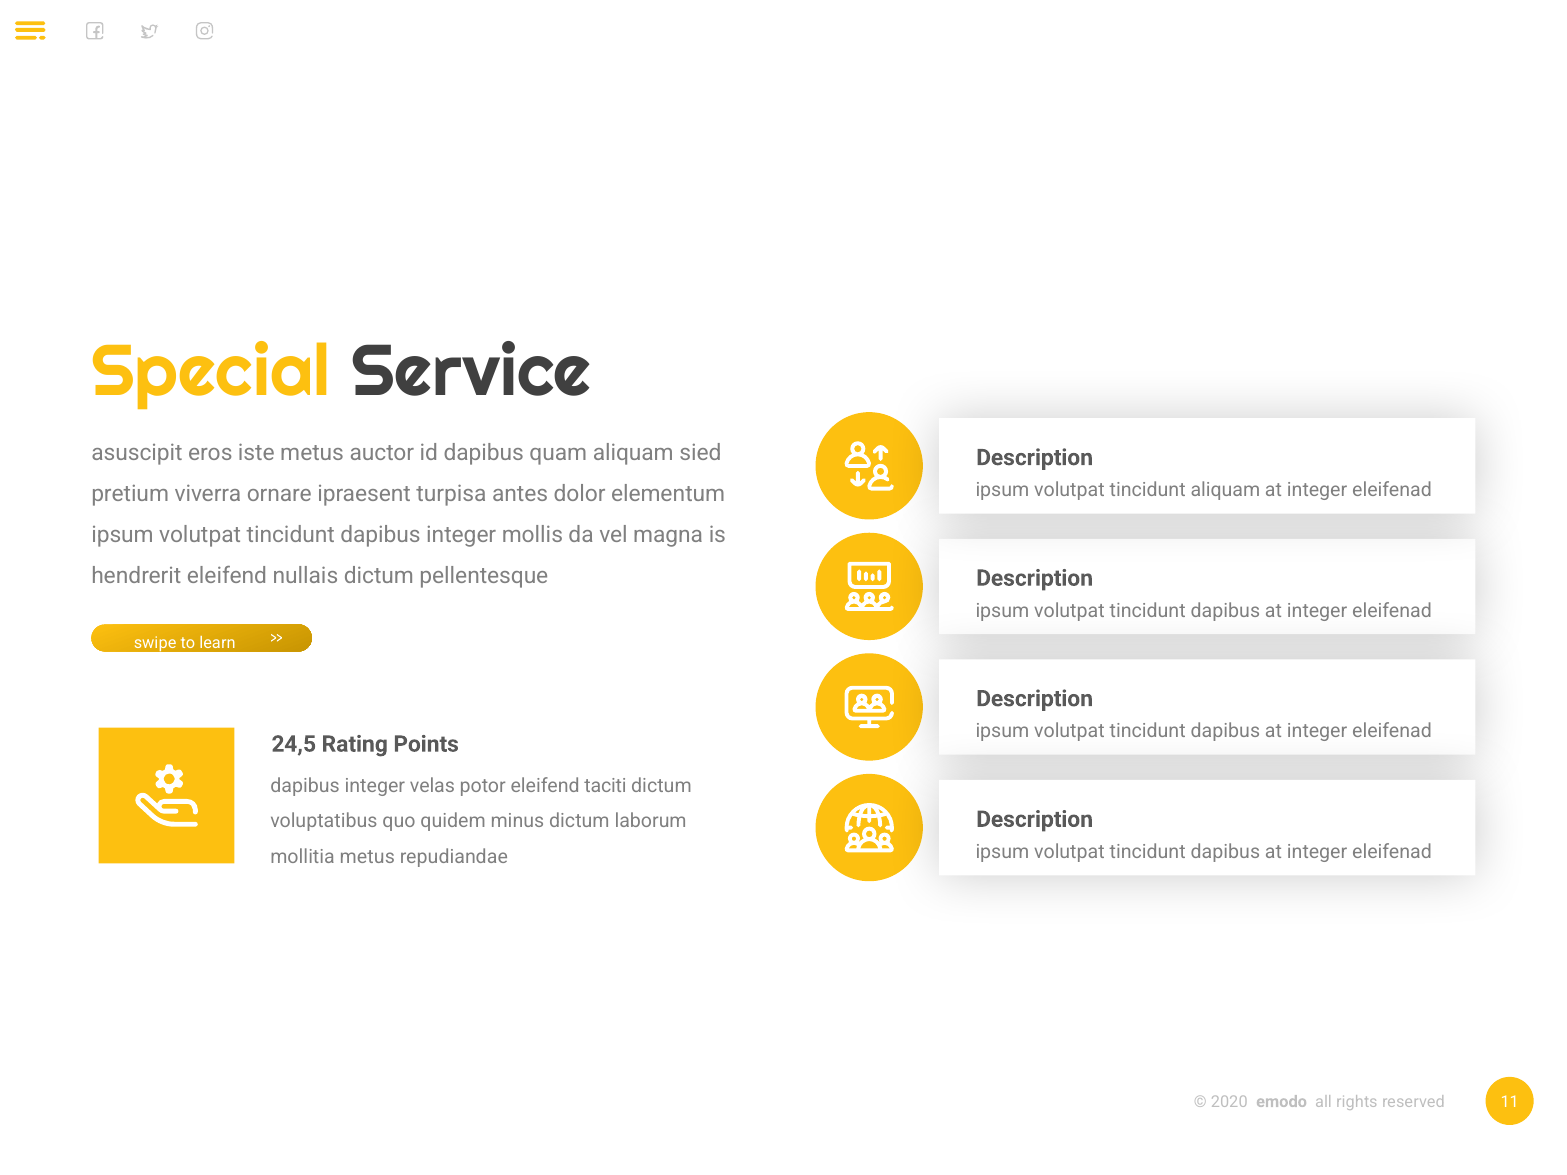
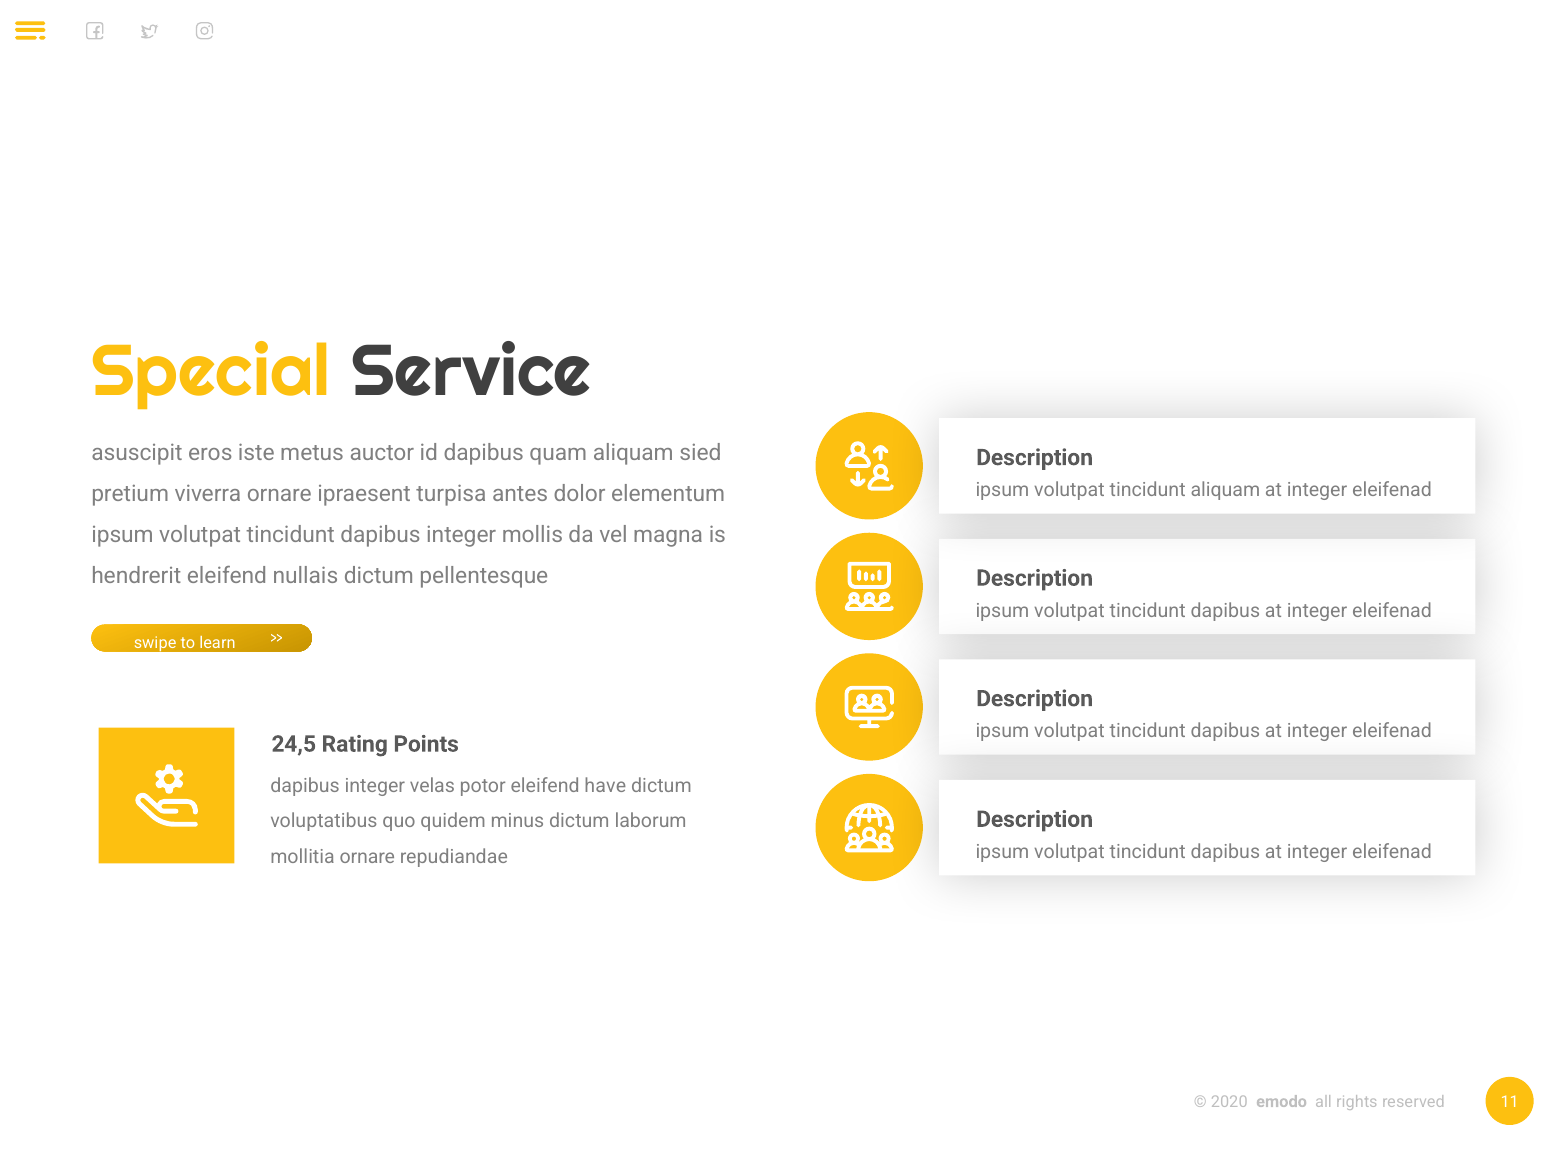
taciti: taciti -> have
mollitia metus: metus -> ornare
